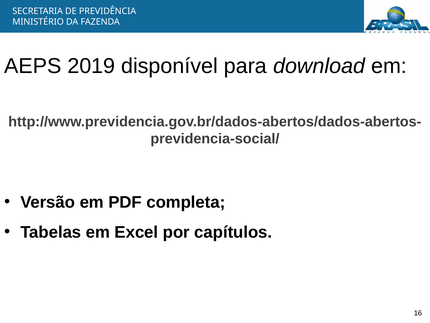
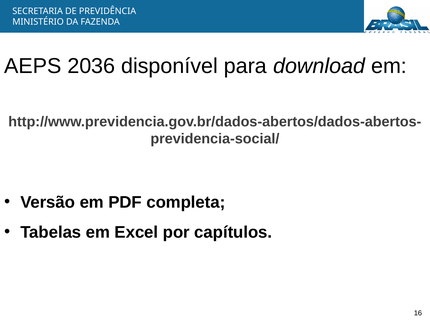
2019: 2019 -> 2036
